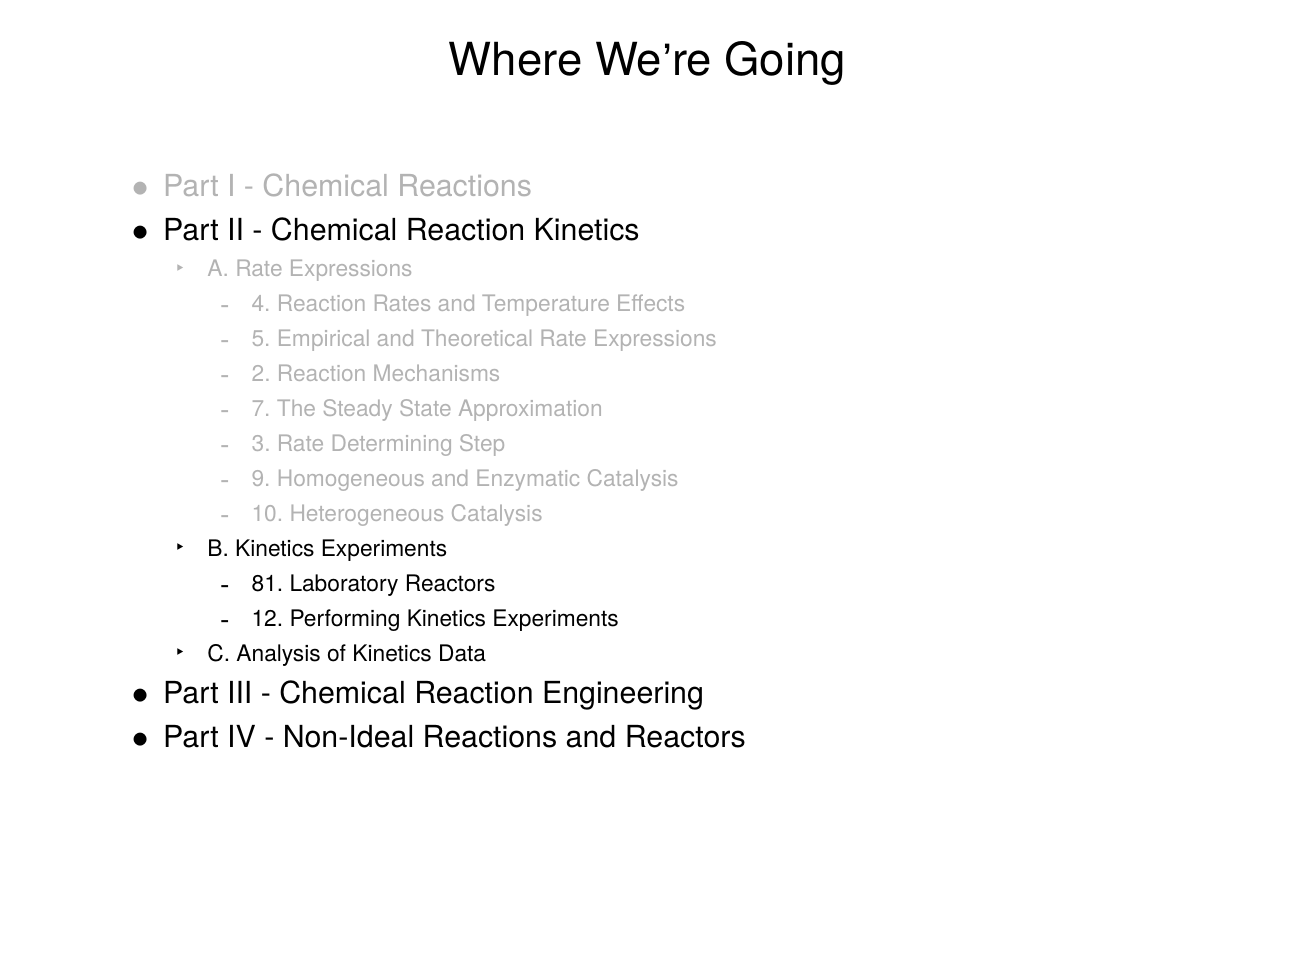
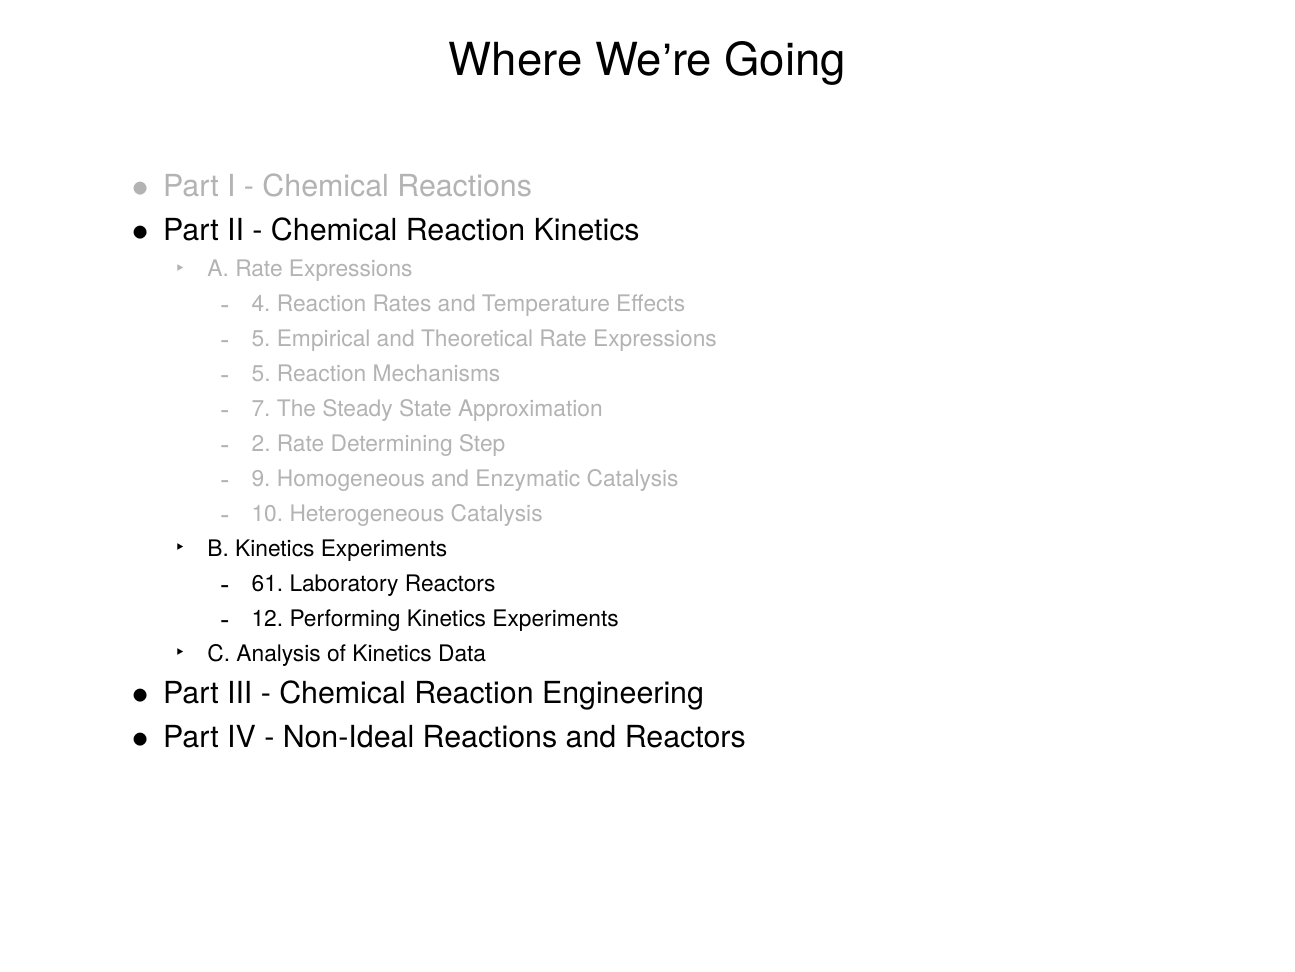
2 at (261, 374): 2 -> 5
3: 3 -> 2
81: 81 -> 61
